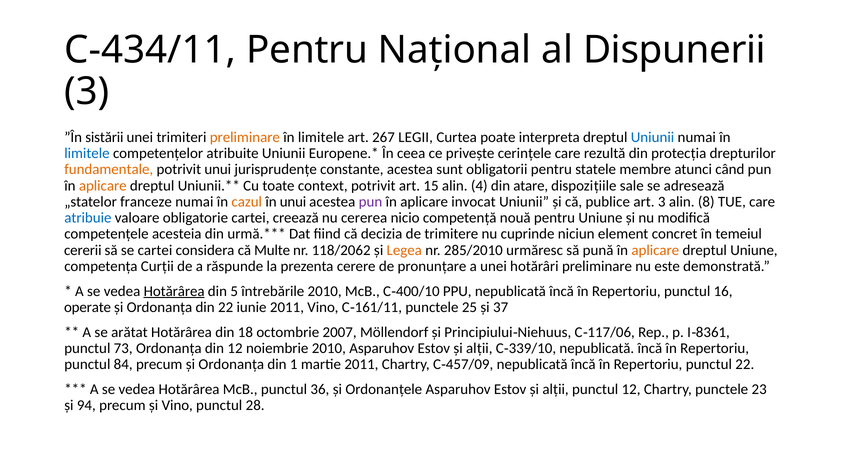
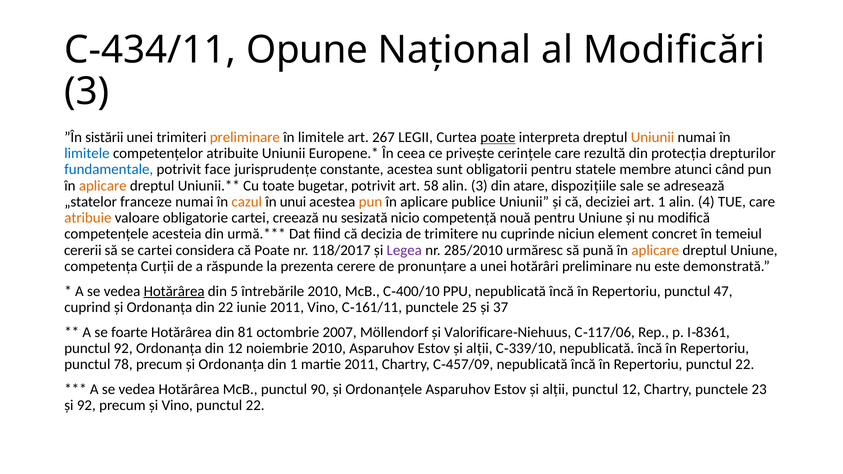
C-434/11 Pentru: Pentru -> Opune
Dispunerii: Dispunerii -> Modificări
poate at (498, 137) underline: none -> present
Uniunii at (653, 137) colour: blue -> orange
fundamentale colour: orange -> blue
potrivit unui: unui -> face
context: context -> bugetar
15: 15 -> 58
alin 4: 4 -> 3
pun at (370, 202) colour: purple -> orange
invocat: invocat -> publice
publice: publice -> deciziei
art 3: 3 -> 1
8: 8 -> 4
atribuie colour: blue -> orange
cererea: cererea -> sesizată
că Multe: Multe -> Poate
118/2062: 118/2062 -> 118/2017
Legea colour: orange -> purple
16: 16 -> 47
operate: operate -> cuprind
arătat: arătat -> foarte
18: 18 -> 81
Principiului: Principiului -> Valorificare
punctul 73: 73 -> 92
84: 84 -> 78
36: 36 -> 90
şi 94: 94 -> 92
Vino punctul 28: 28 -> 22
